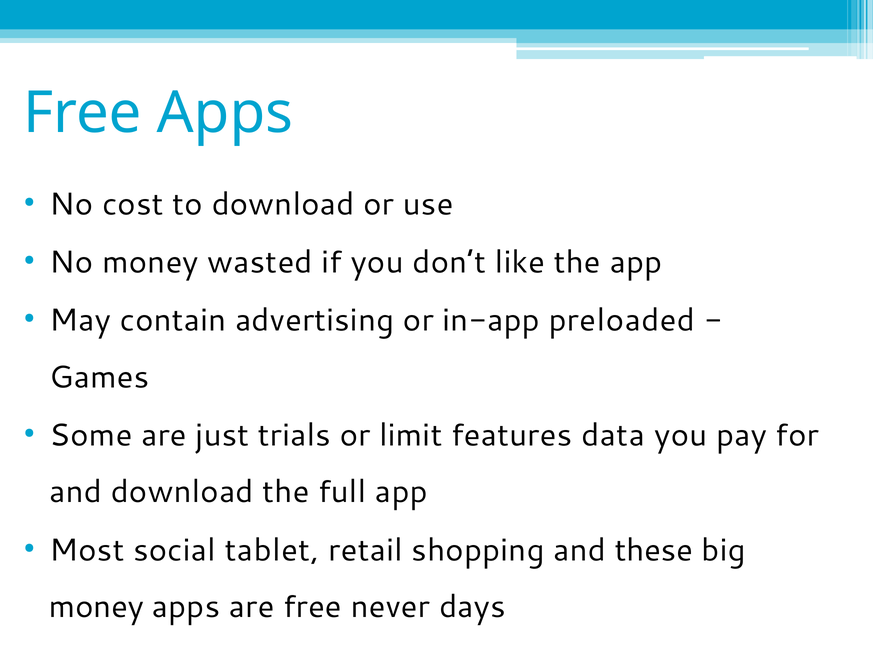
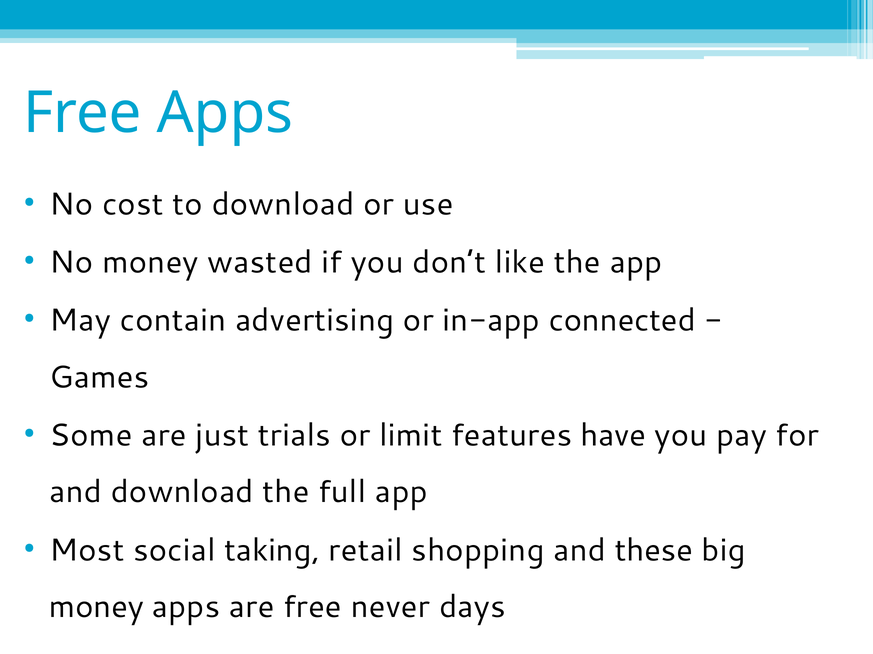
preloaded: preloaded -> connected
data: data -> have
tablet: tablet -> taking
